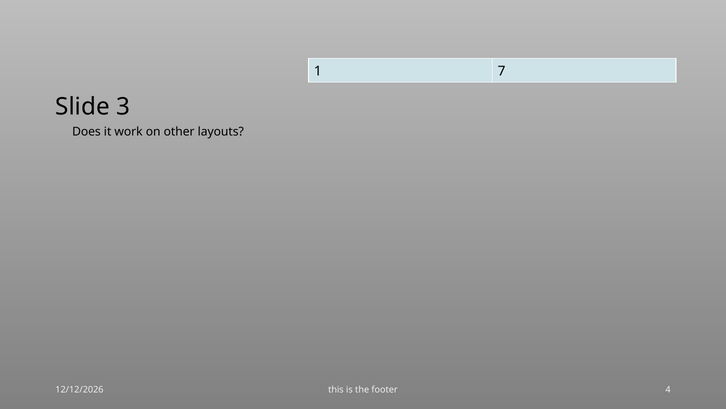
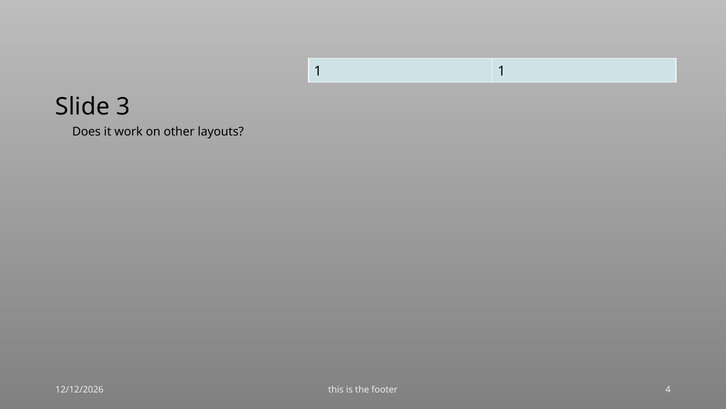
1 7: 7 -> 1
